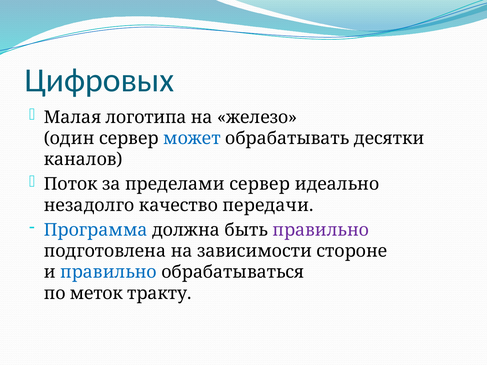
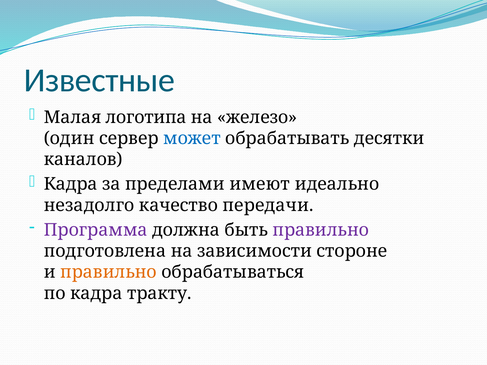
Цифровых: Цифровых -> Известные
Поток at (71, 184): Поток -> Кадра
пределами сервер: сервер -> имеют
Программа colour: blue -> purple
правильно at (108, 272) colour: blue -> orange
по меток: меток -> кадра
